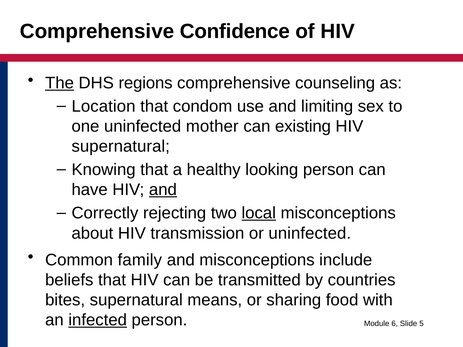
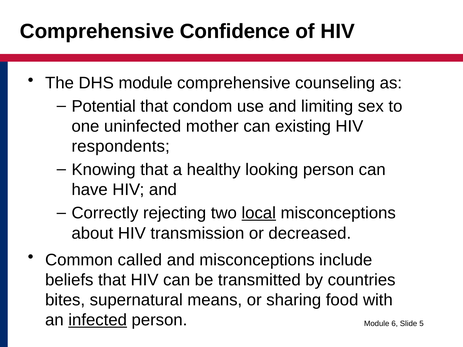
The underline: present -> none
DHS regions: regions -> module
Location: Location -> Potential
supernatural at (121, 146): supernatural -> respondents
and at (163, 190) underline: present -> none
or uninfected: uninfected -> decreased
family: family -> called
